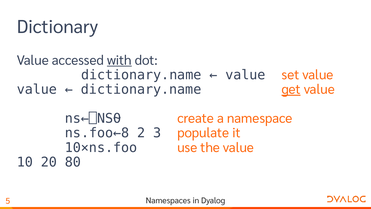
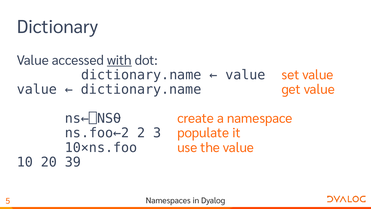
get underline: present -> none
ns.foo←8: ns.foo←8 -> ns.foo←2
80: 80 -> 39
